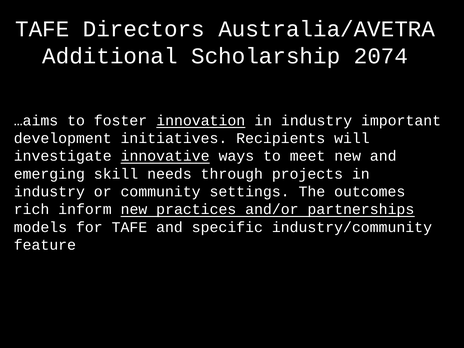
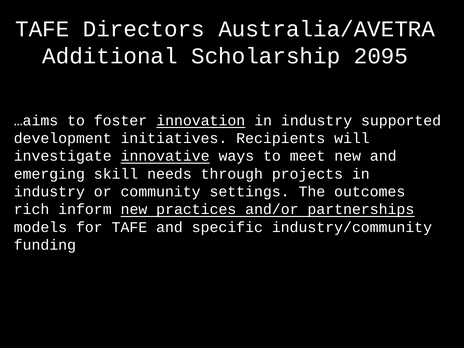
2074: 2074 -> 2095
important: important -> supported
feature: feature -> funding
